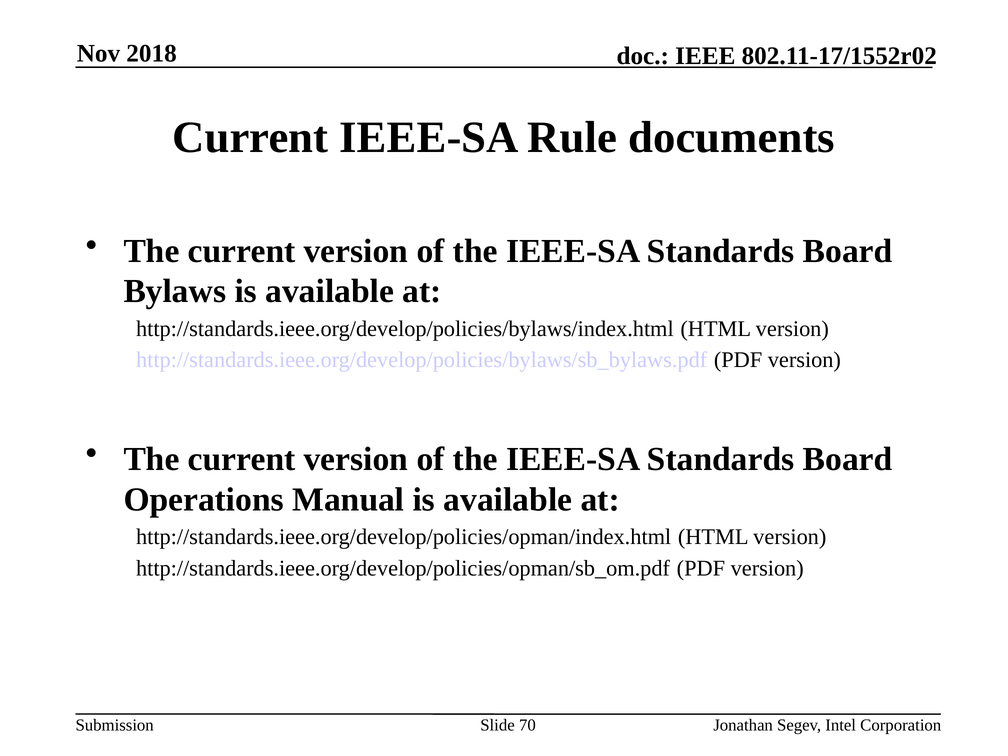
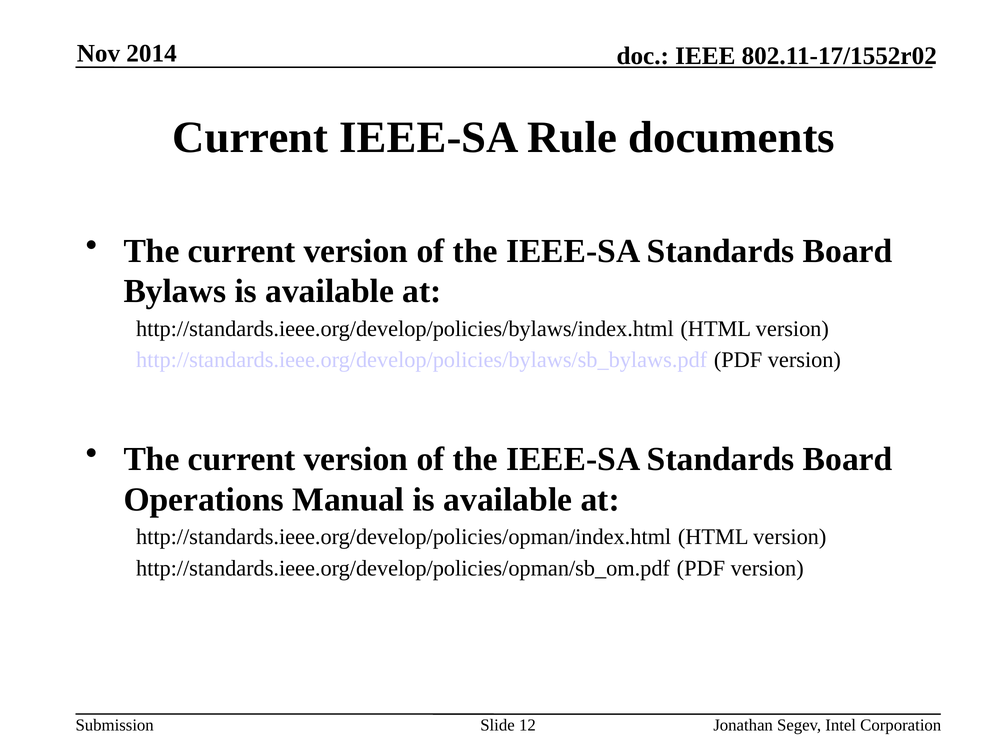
2018: 2018 -> 2014
70: 70 -> 12
